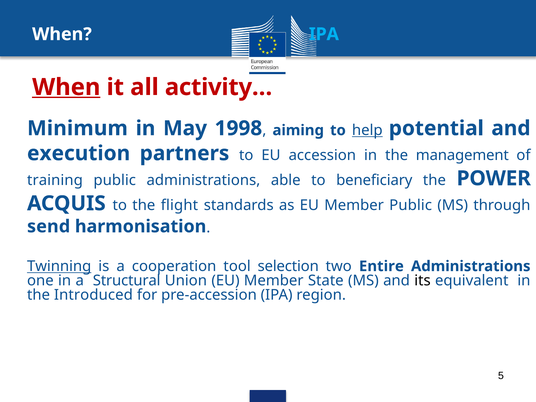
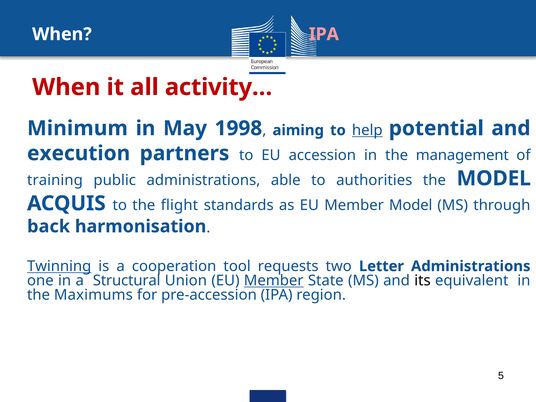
IPA at (324, 34) colour: light blue -> pink
When at (66, 87) underline: present -> none
beneficiary: beneficiary -> authorities
the POWER: POWER -> MODEL
Member Public: Public -> Model
send: send -> back
selection: selection -> requests
Entire: Entire -> Letter
Member at (274, 281) underline: none -> present
Introduced: Introduced -> Maximums
